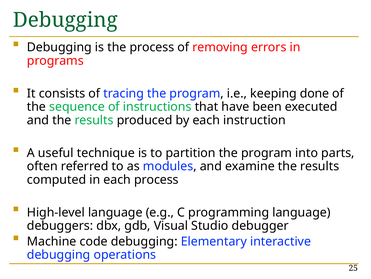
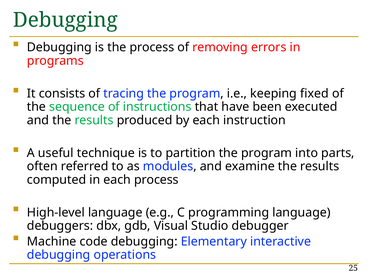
done: done -> fixed
